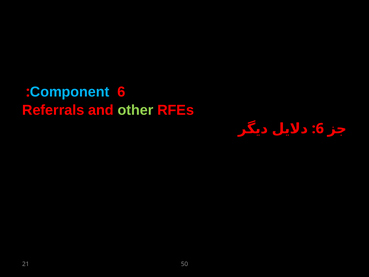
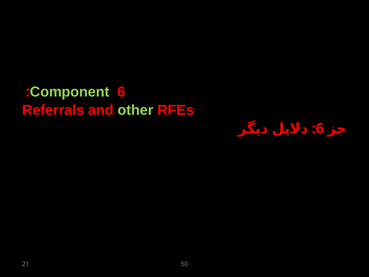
Component colour: light blue -> light green
